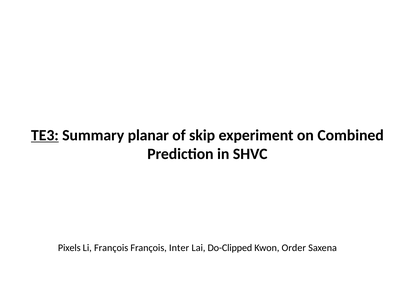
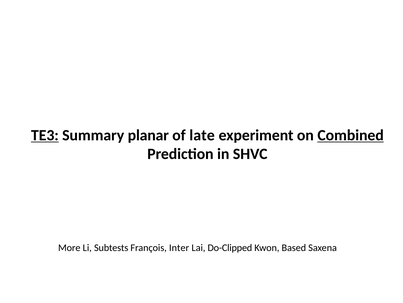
skip: skip -> late
Combined underline: none -> present
Pixels: Pixels -> More
Li François: François -> Subtests
Order: Order -> Based
